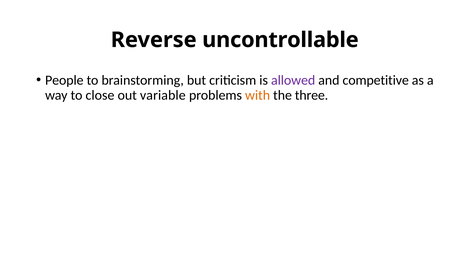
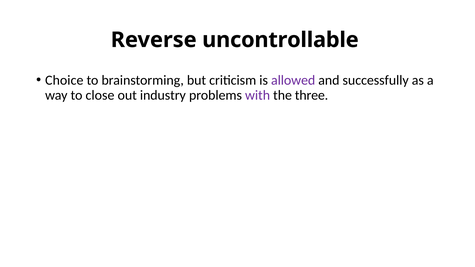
People: People -> Choice
competitive: competitive -> successfully
variable: variable -> industry
with colour: orange -> purple
